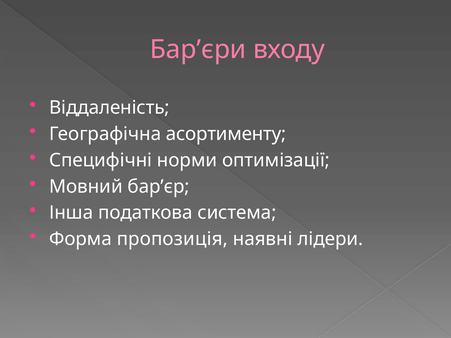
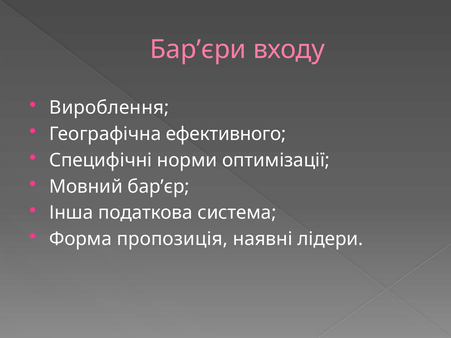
Віддаленість: Віддаленість -> Вироблення
асортименту: асортименту -> ефективного
